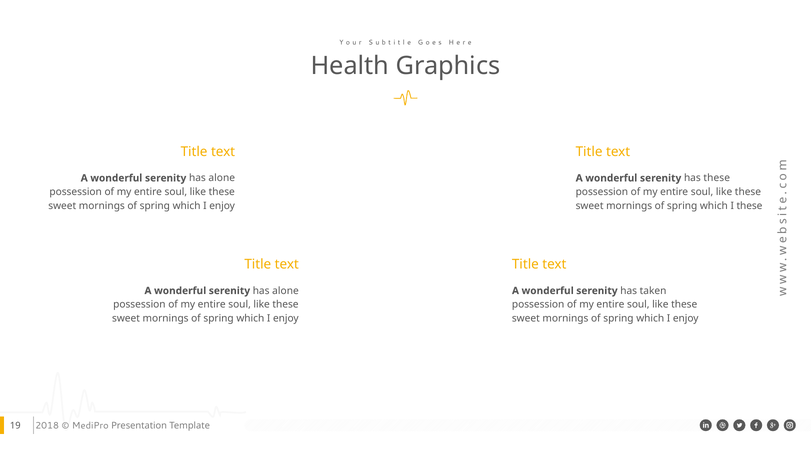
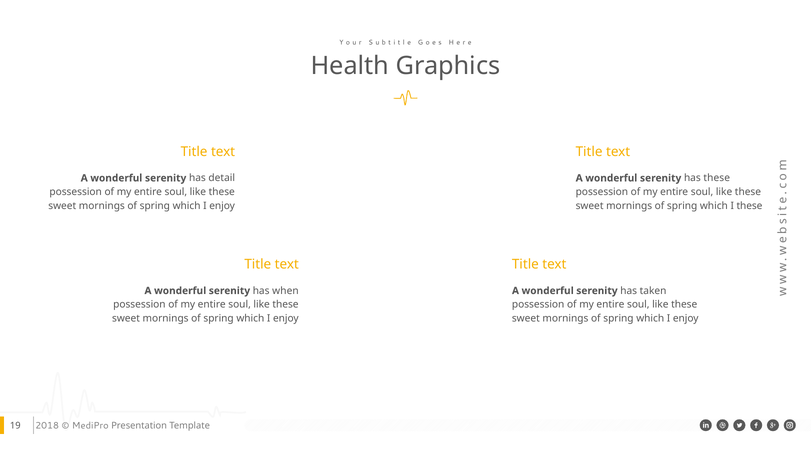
alone at (222, 178): alone -> detail
alone at (285, 291): alone -> when
